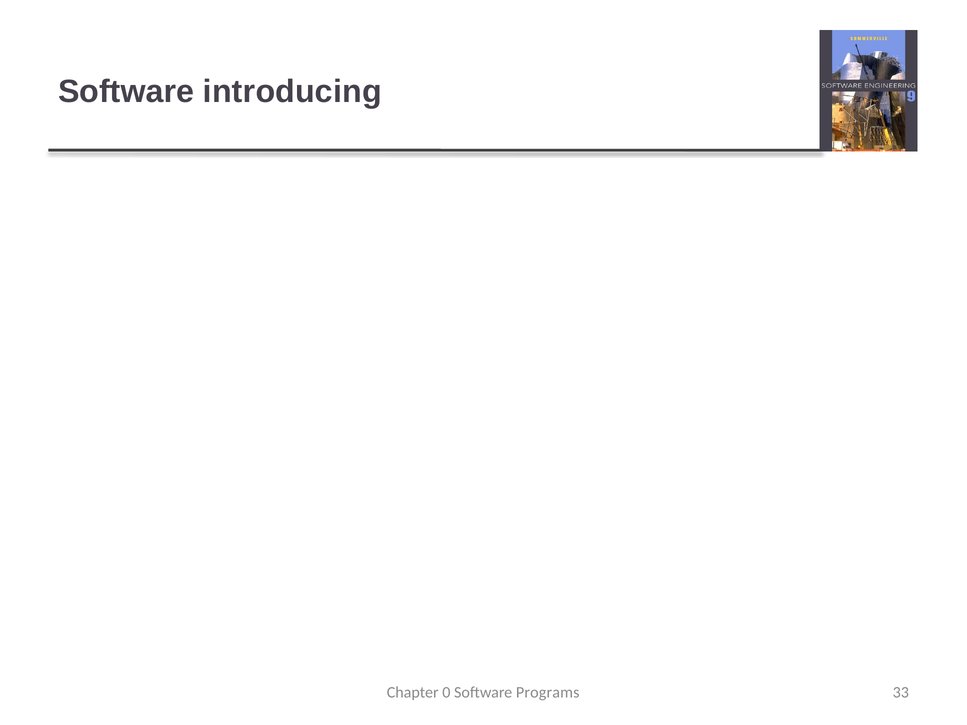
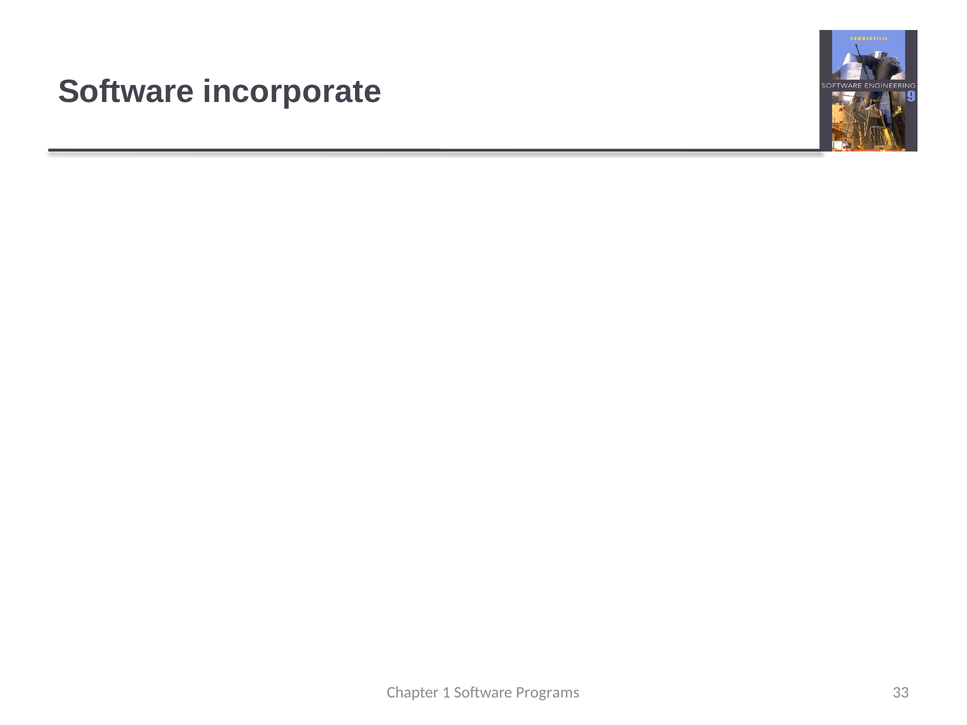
introducing: introducing -> incorporate
0: 0 -> 1
